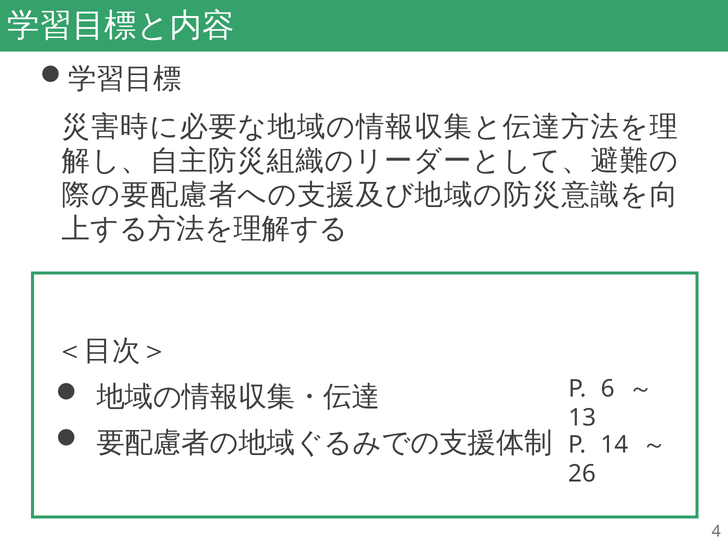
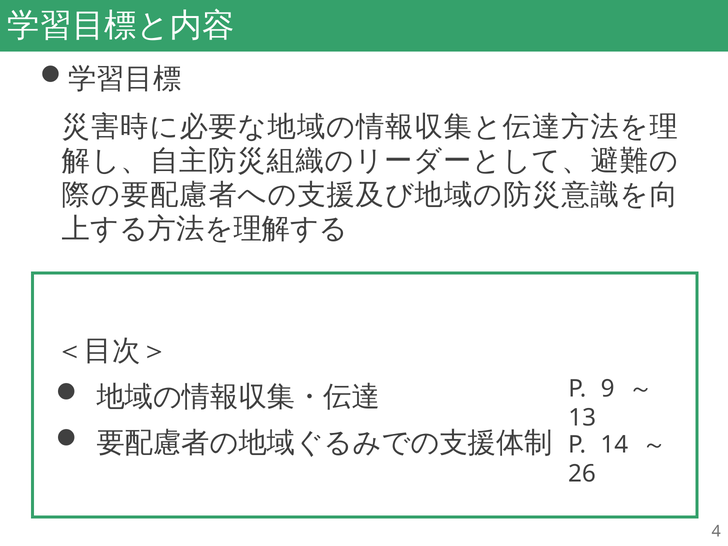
6: 6 -> 9
